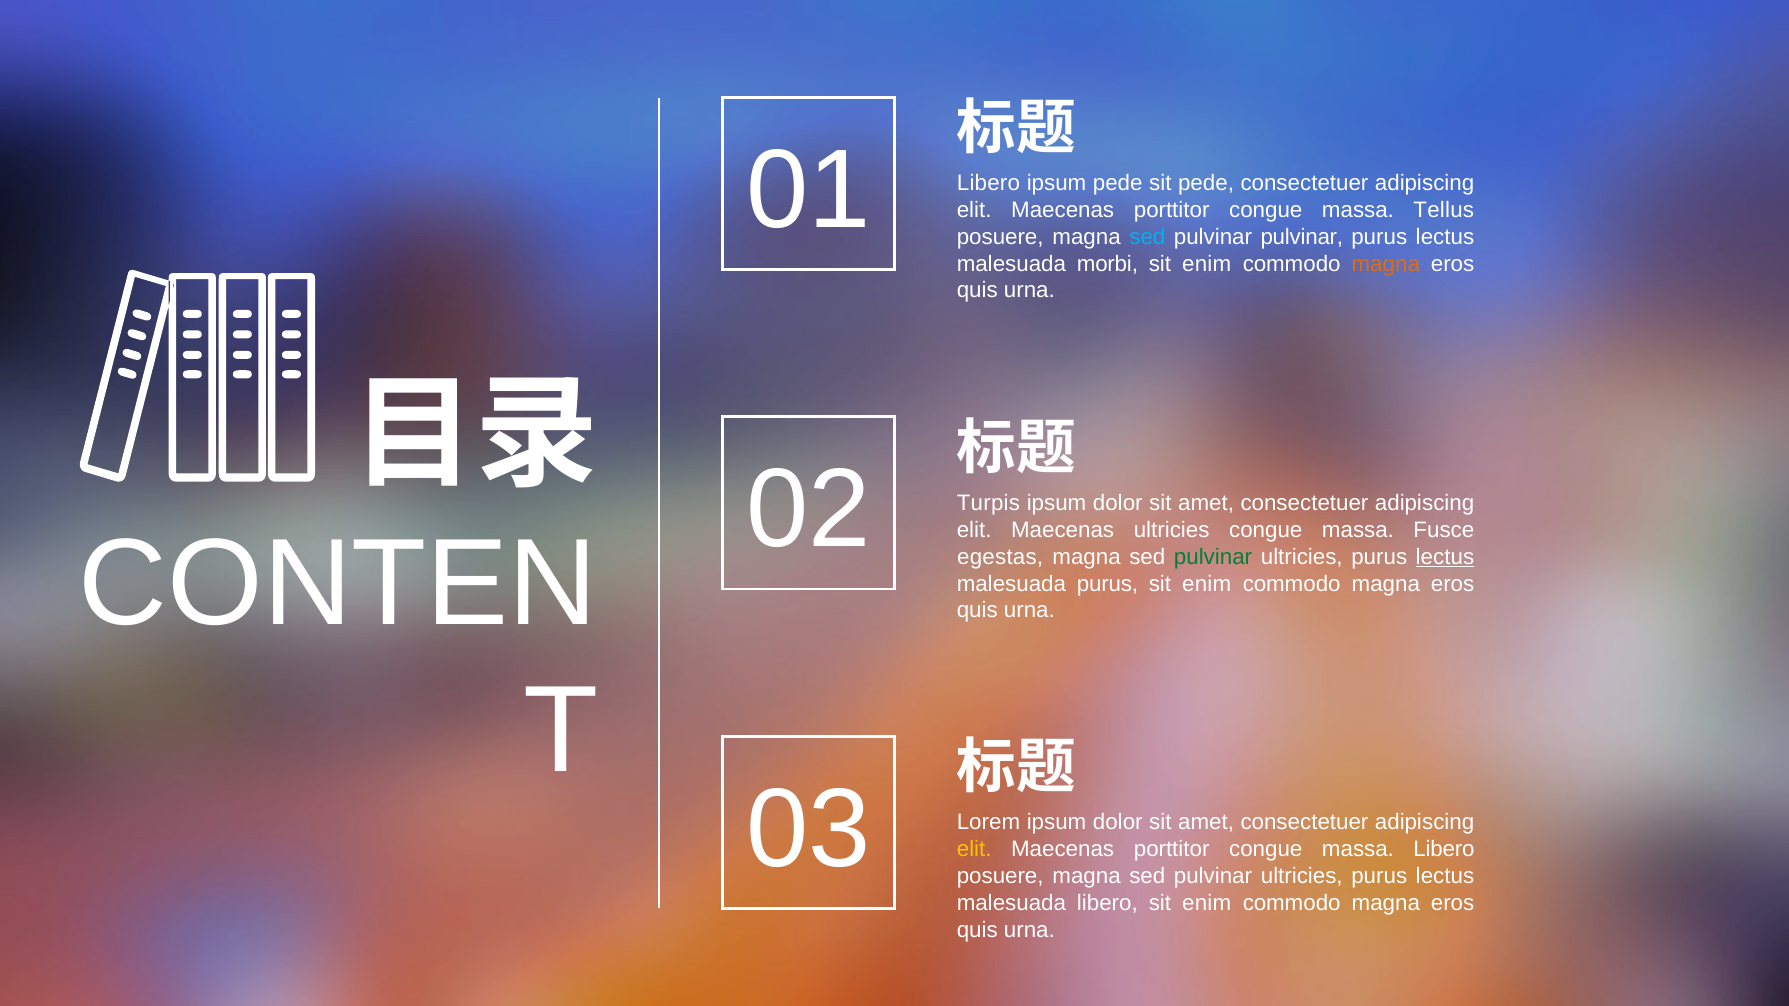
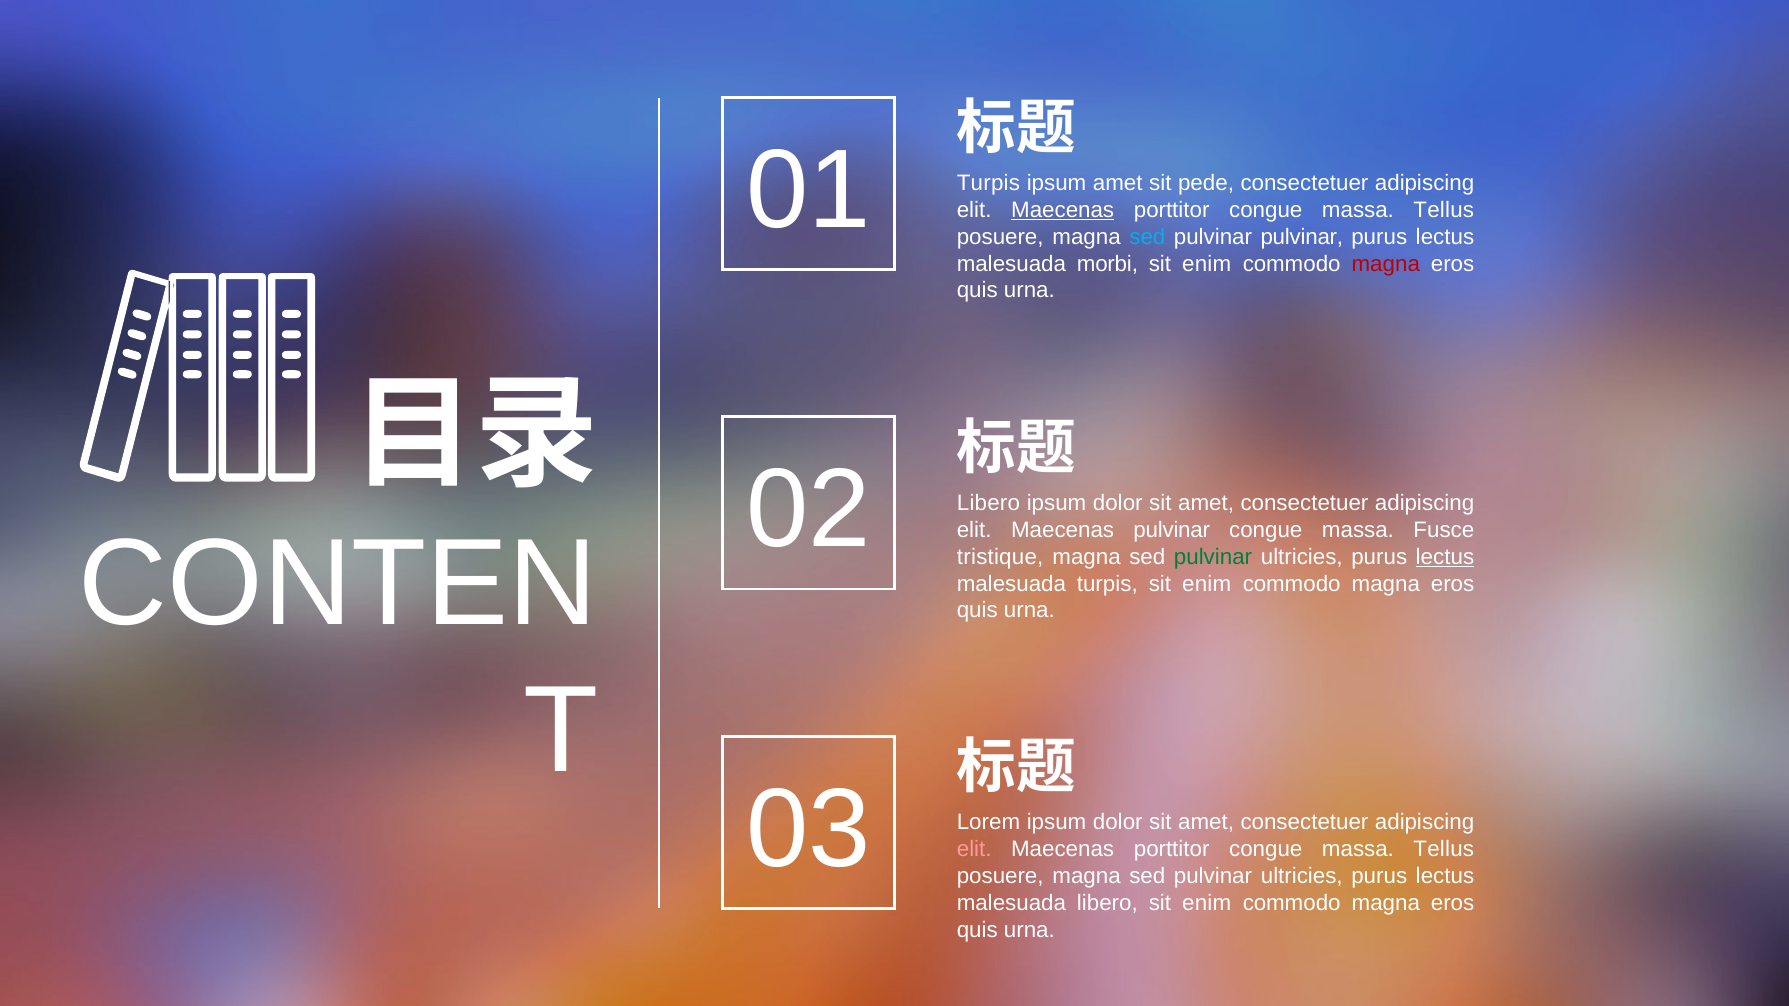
Libero at (988, 183): Libero -> Turpis
ipsum pede: pede -> amet
Maecenas at (1063, 210) underline: none -> present
magna at (1386, 264) colour: orange -> red
Turpis at (988, 503): Turpis -> Libero
Maecenas ultricies: ultricies -> pulvinar
egestas: egestas -> tristique
malesuada purus: purus -> turpis
elit at (974, 850) colour: yellow -> pink
Libero at (1444, 850): Libero -> Tellus
